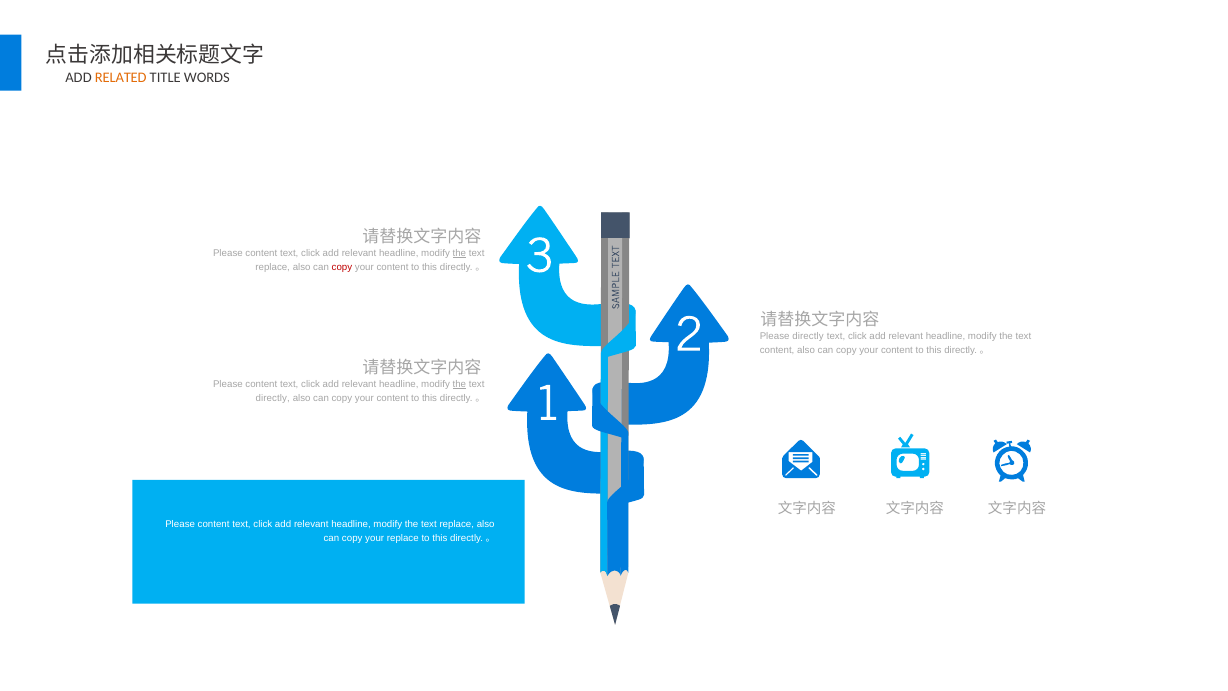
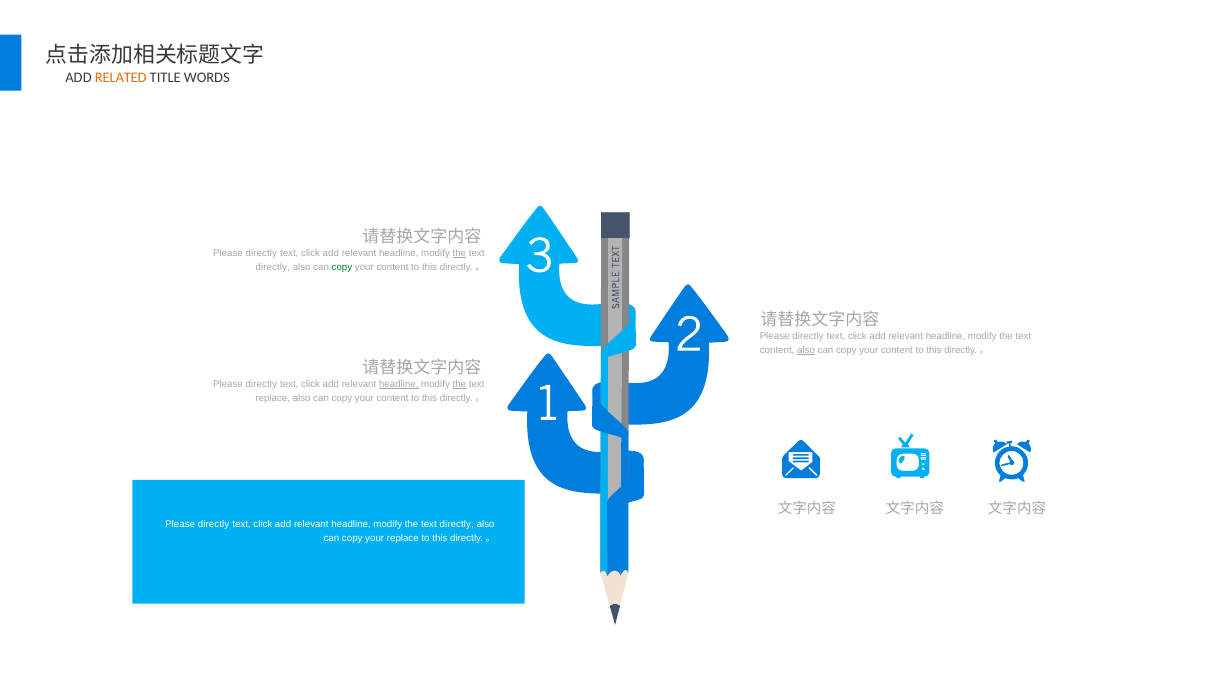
content at (261, 253): content -> directly
replace at (273, 267): replace -> directly
copy at (342, 267) colour: red -> green
also at (806, 350) underline: none -> present
content at (261, 384): content -> directly
headline at (399, 384) underline: none -> present
directly at (273, 398): directly -> replace
content at (214, 524): content -> directly
replace at (457, 524): replace -> directly
